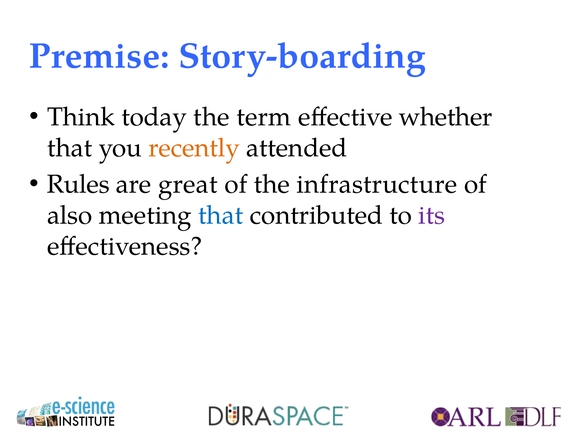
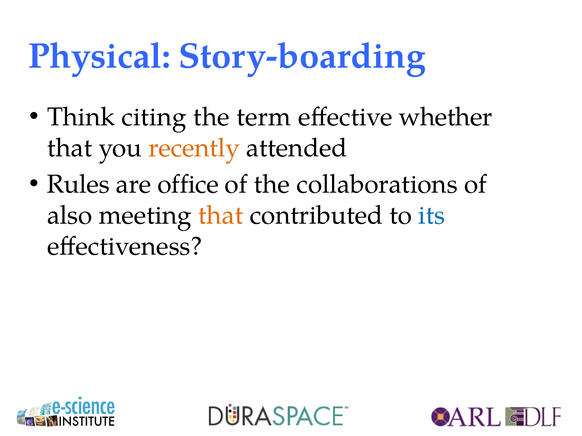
Premise: Premise -> Physical
today: today -> citing
great: great -> office
infrastructure: infrastructure -> collaborations
that at (221, 216) colour: blue -> orange
its colour: purple -> blue
